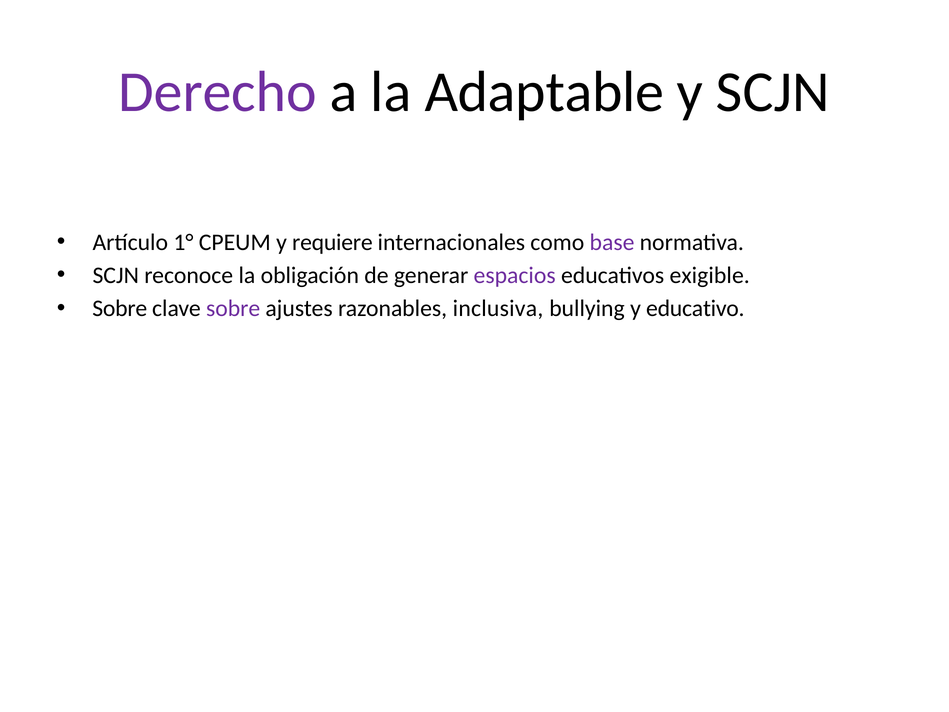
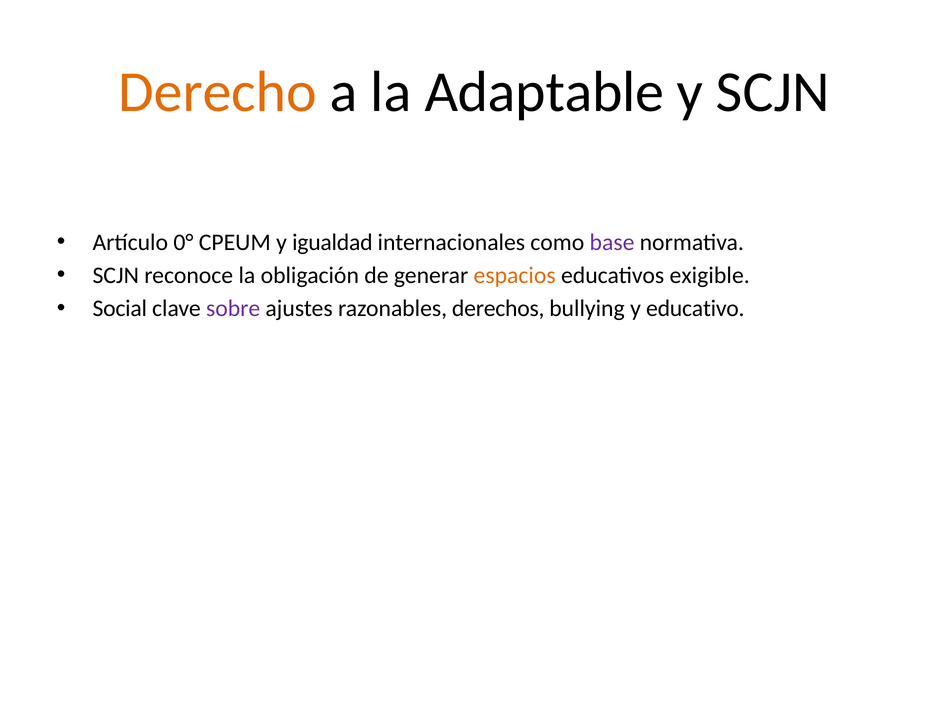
Derecho colour: purple -> orange
1°: 1° -> 0°
requiere: requiere -> igualdad
espacios colour: purple -> orange
Sobre at (120, 309): Sobre -> Social
inclusiva: inclusiva -> derechos
